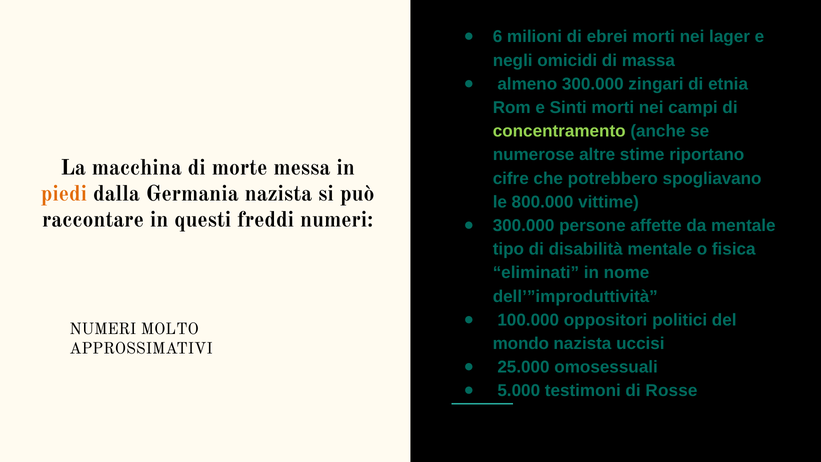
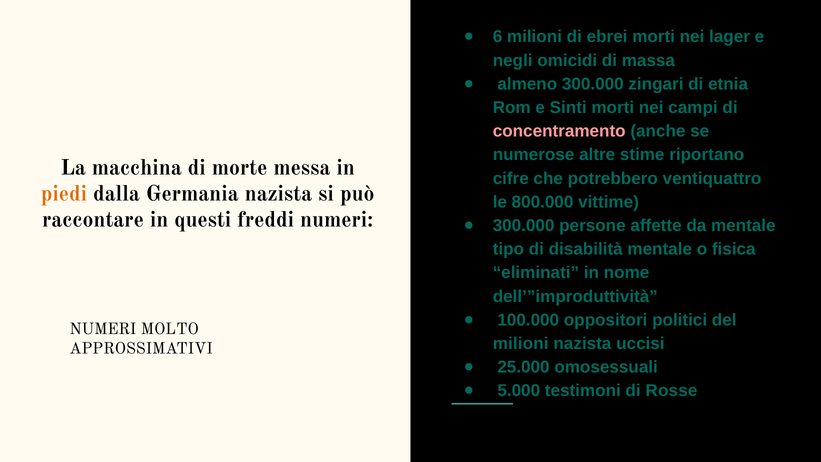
concentramento colour: light green -> pink
spogliavano: spogliavano -> ventiquattro
mondo at (521, 344): mondo -> milioni
